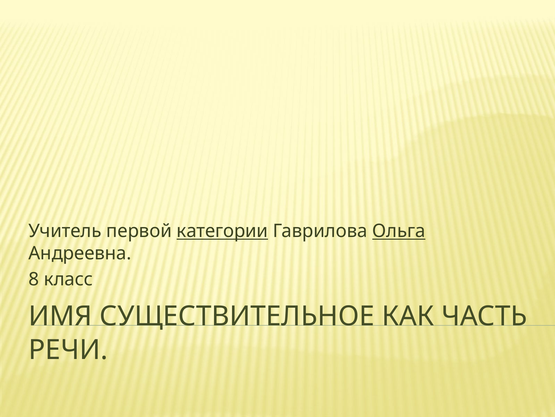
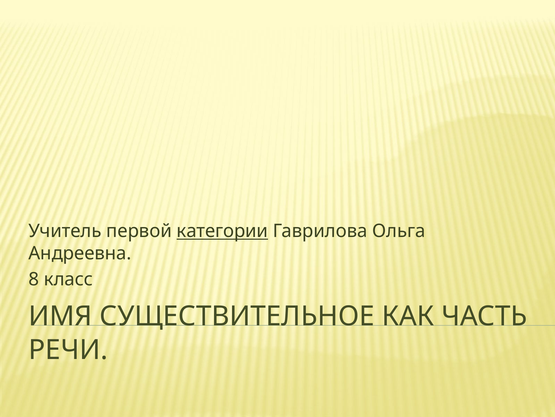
Ольга underline: present -> none
